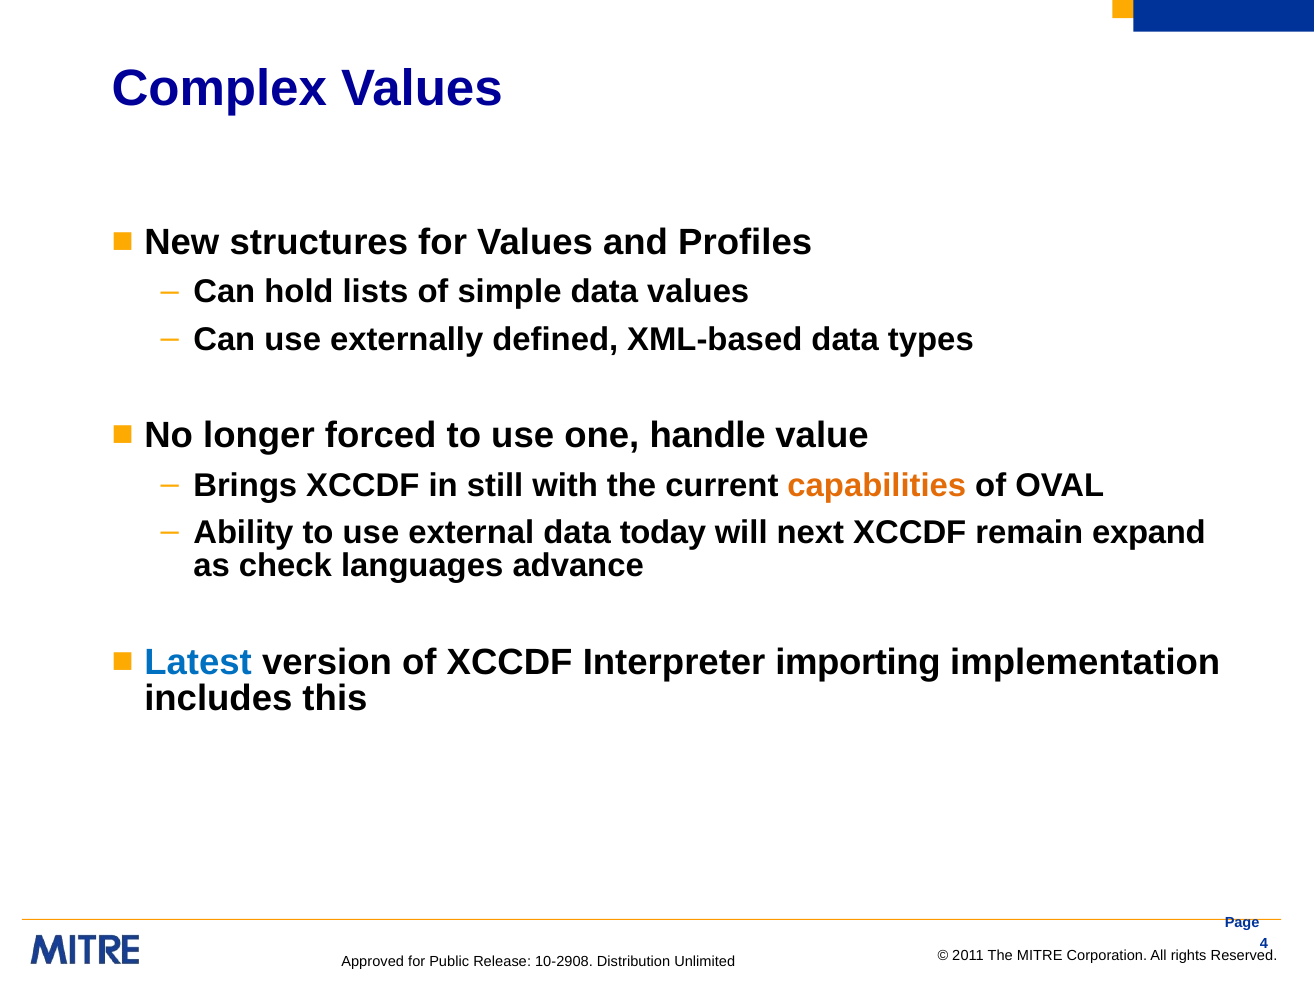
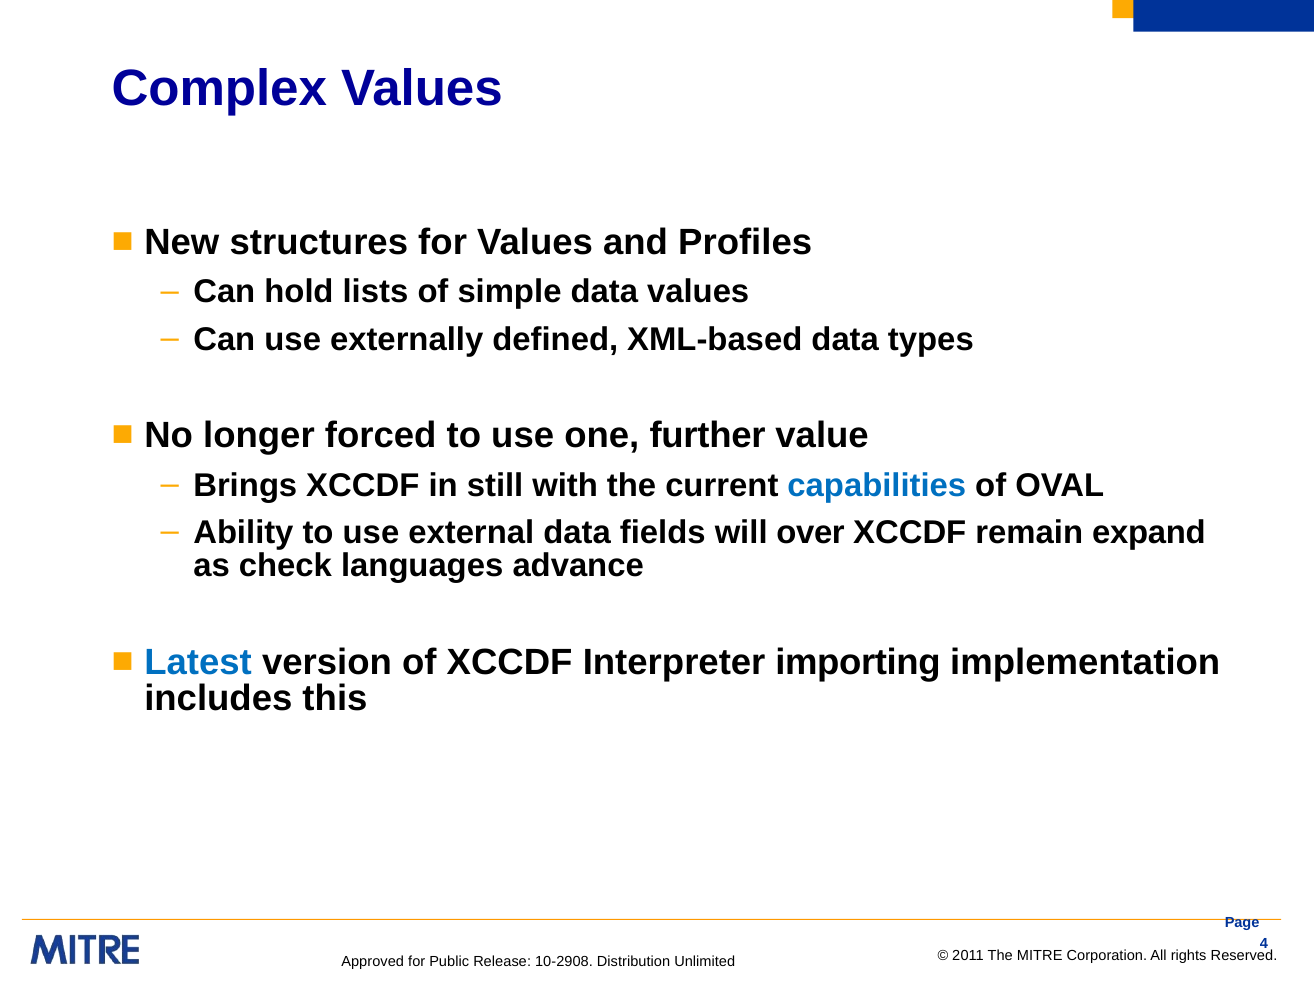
handle: handle -> further
capabilities colour: orange -> blue
today: today -> fields
next: next -> over
